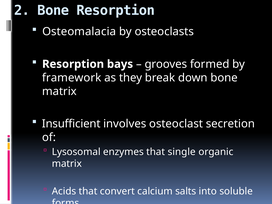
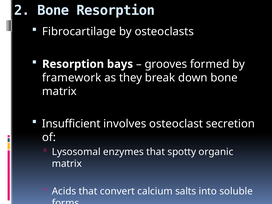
Osteomalacia: Osteomalacia -> Fibrocartilage
single: single -> spotty
